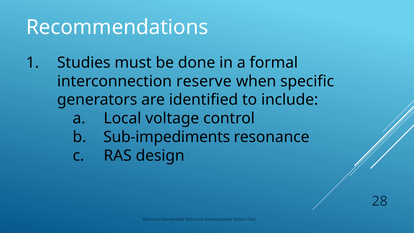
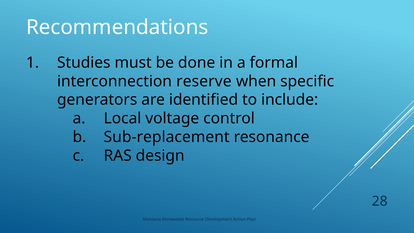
Sub-impediments: Sub-impediments -> Sub-replacement
